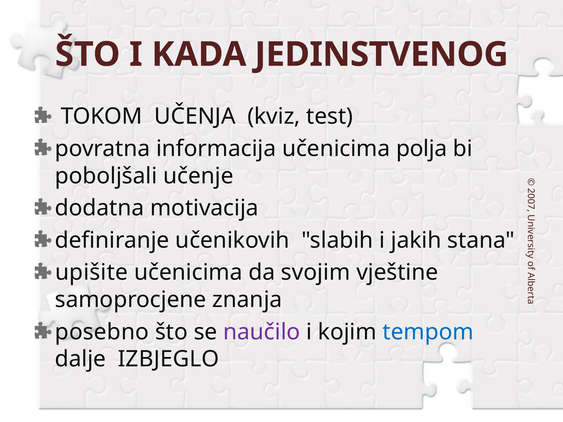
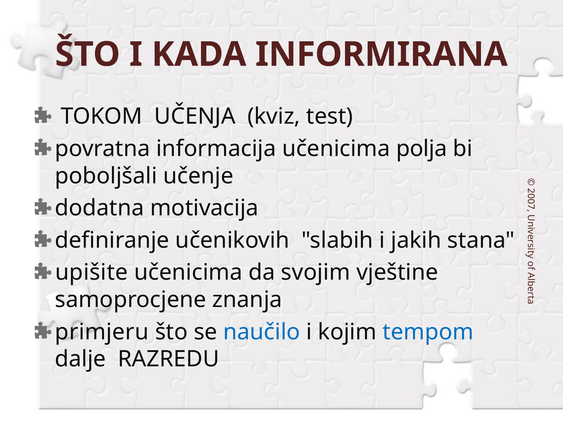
JEDINSTVENOG: JEDINSTVENOG -> INFORMIRANA
posebno: posebno -> primjeru
naučilo colour: purple -> blue
IZBJEGLO: IZBJEGLO -> RAZREDU
